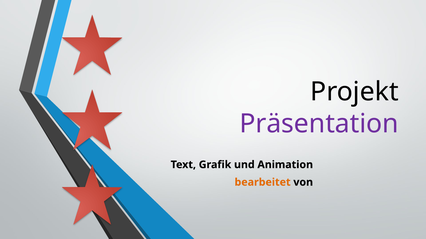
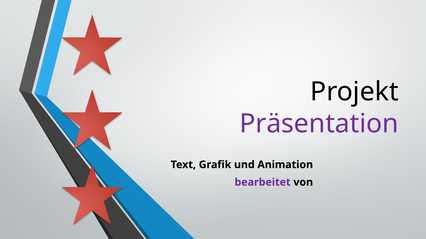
bearbeitet colour: orange -> purple
